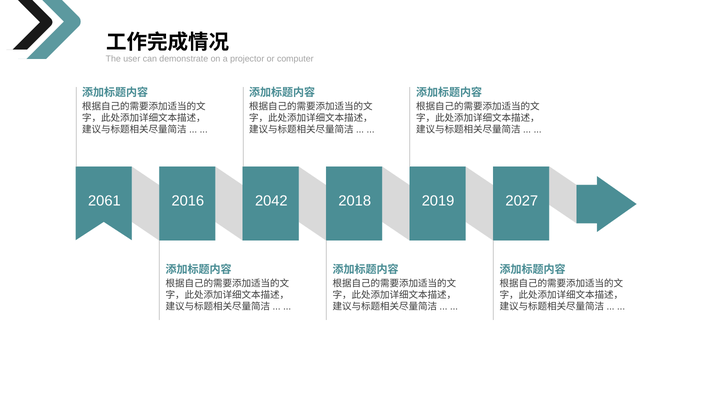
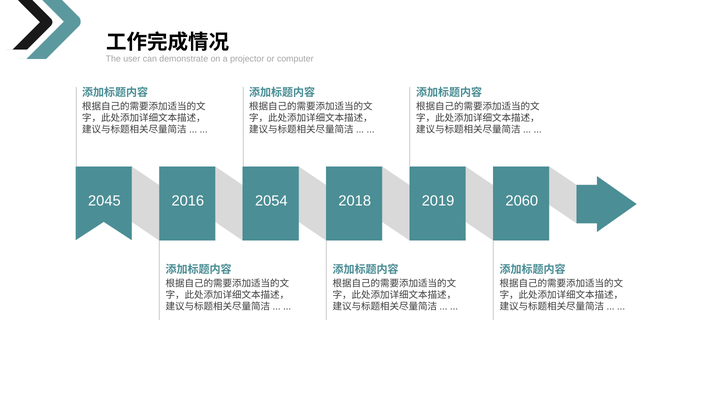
2061: 2061 -> 2045
2042: 2042 -> 2054
2027: 2027 -> 2060
